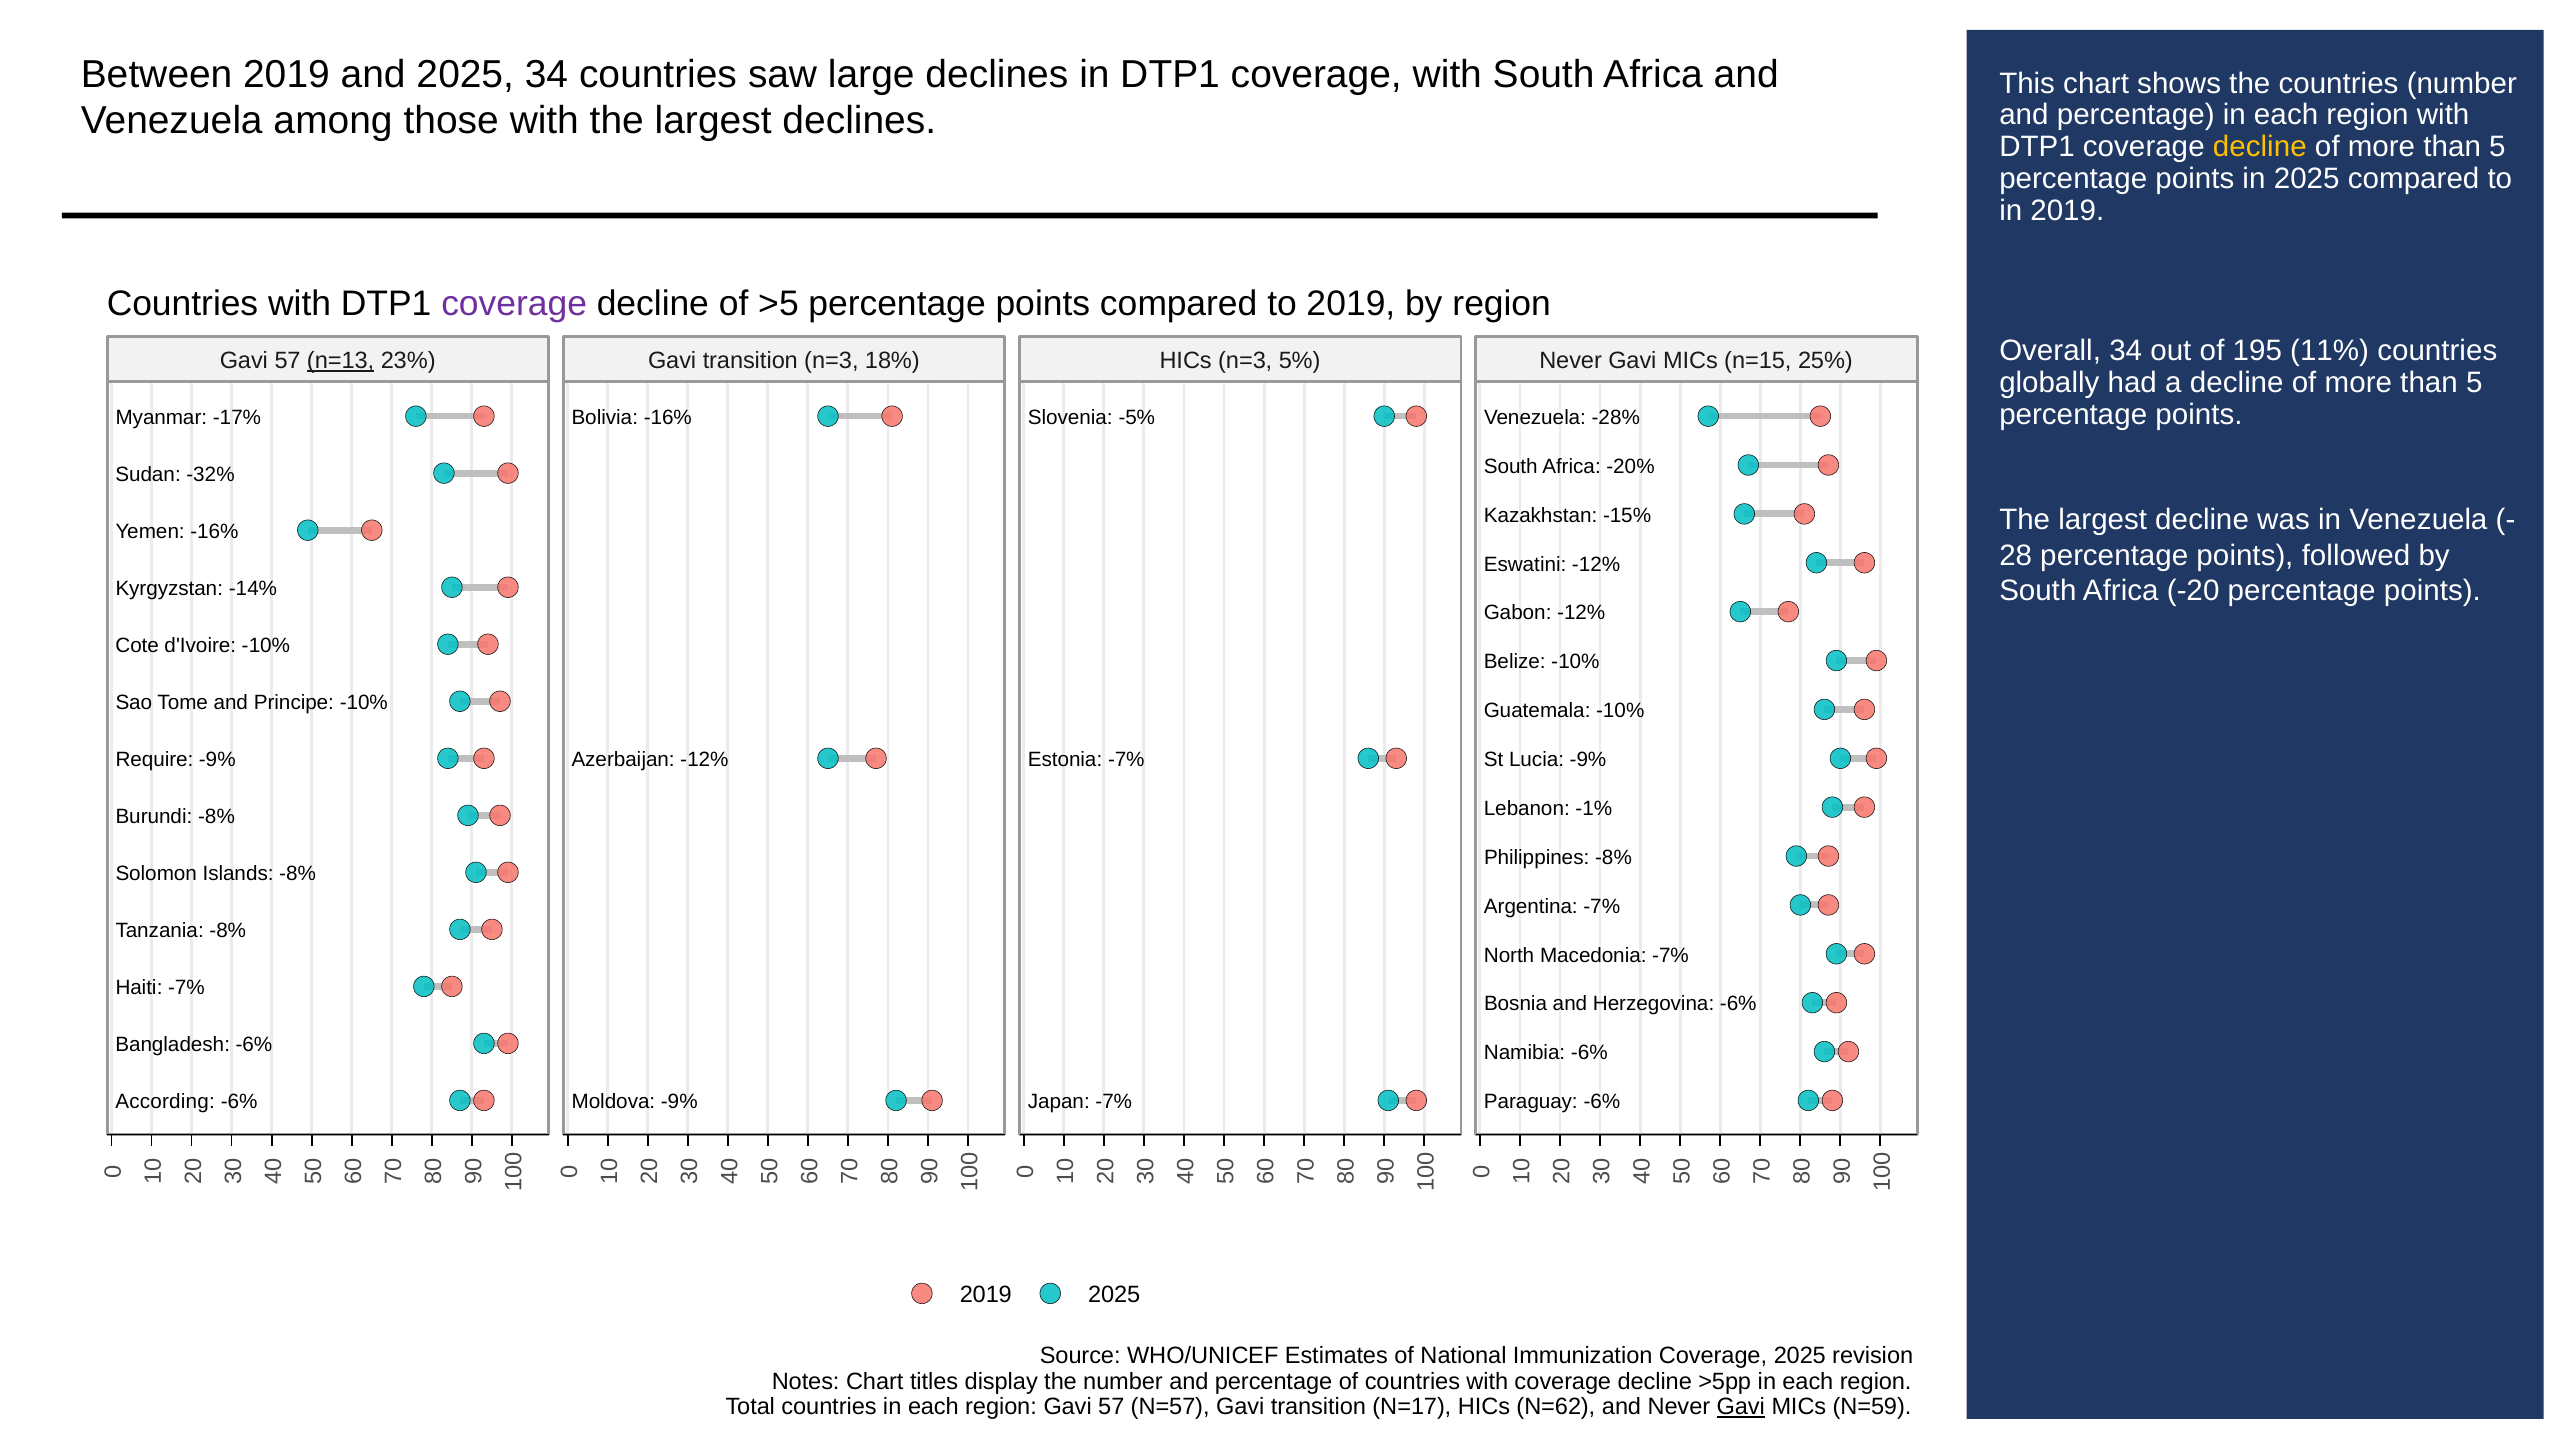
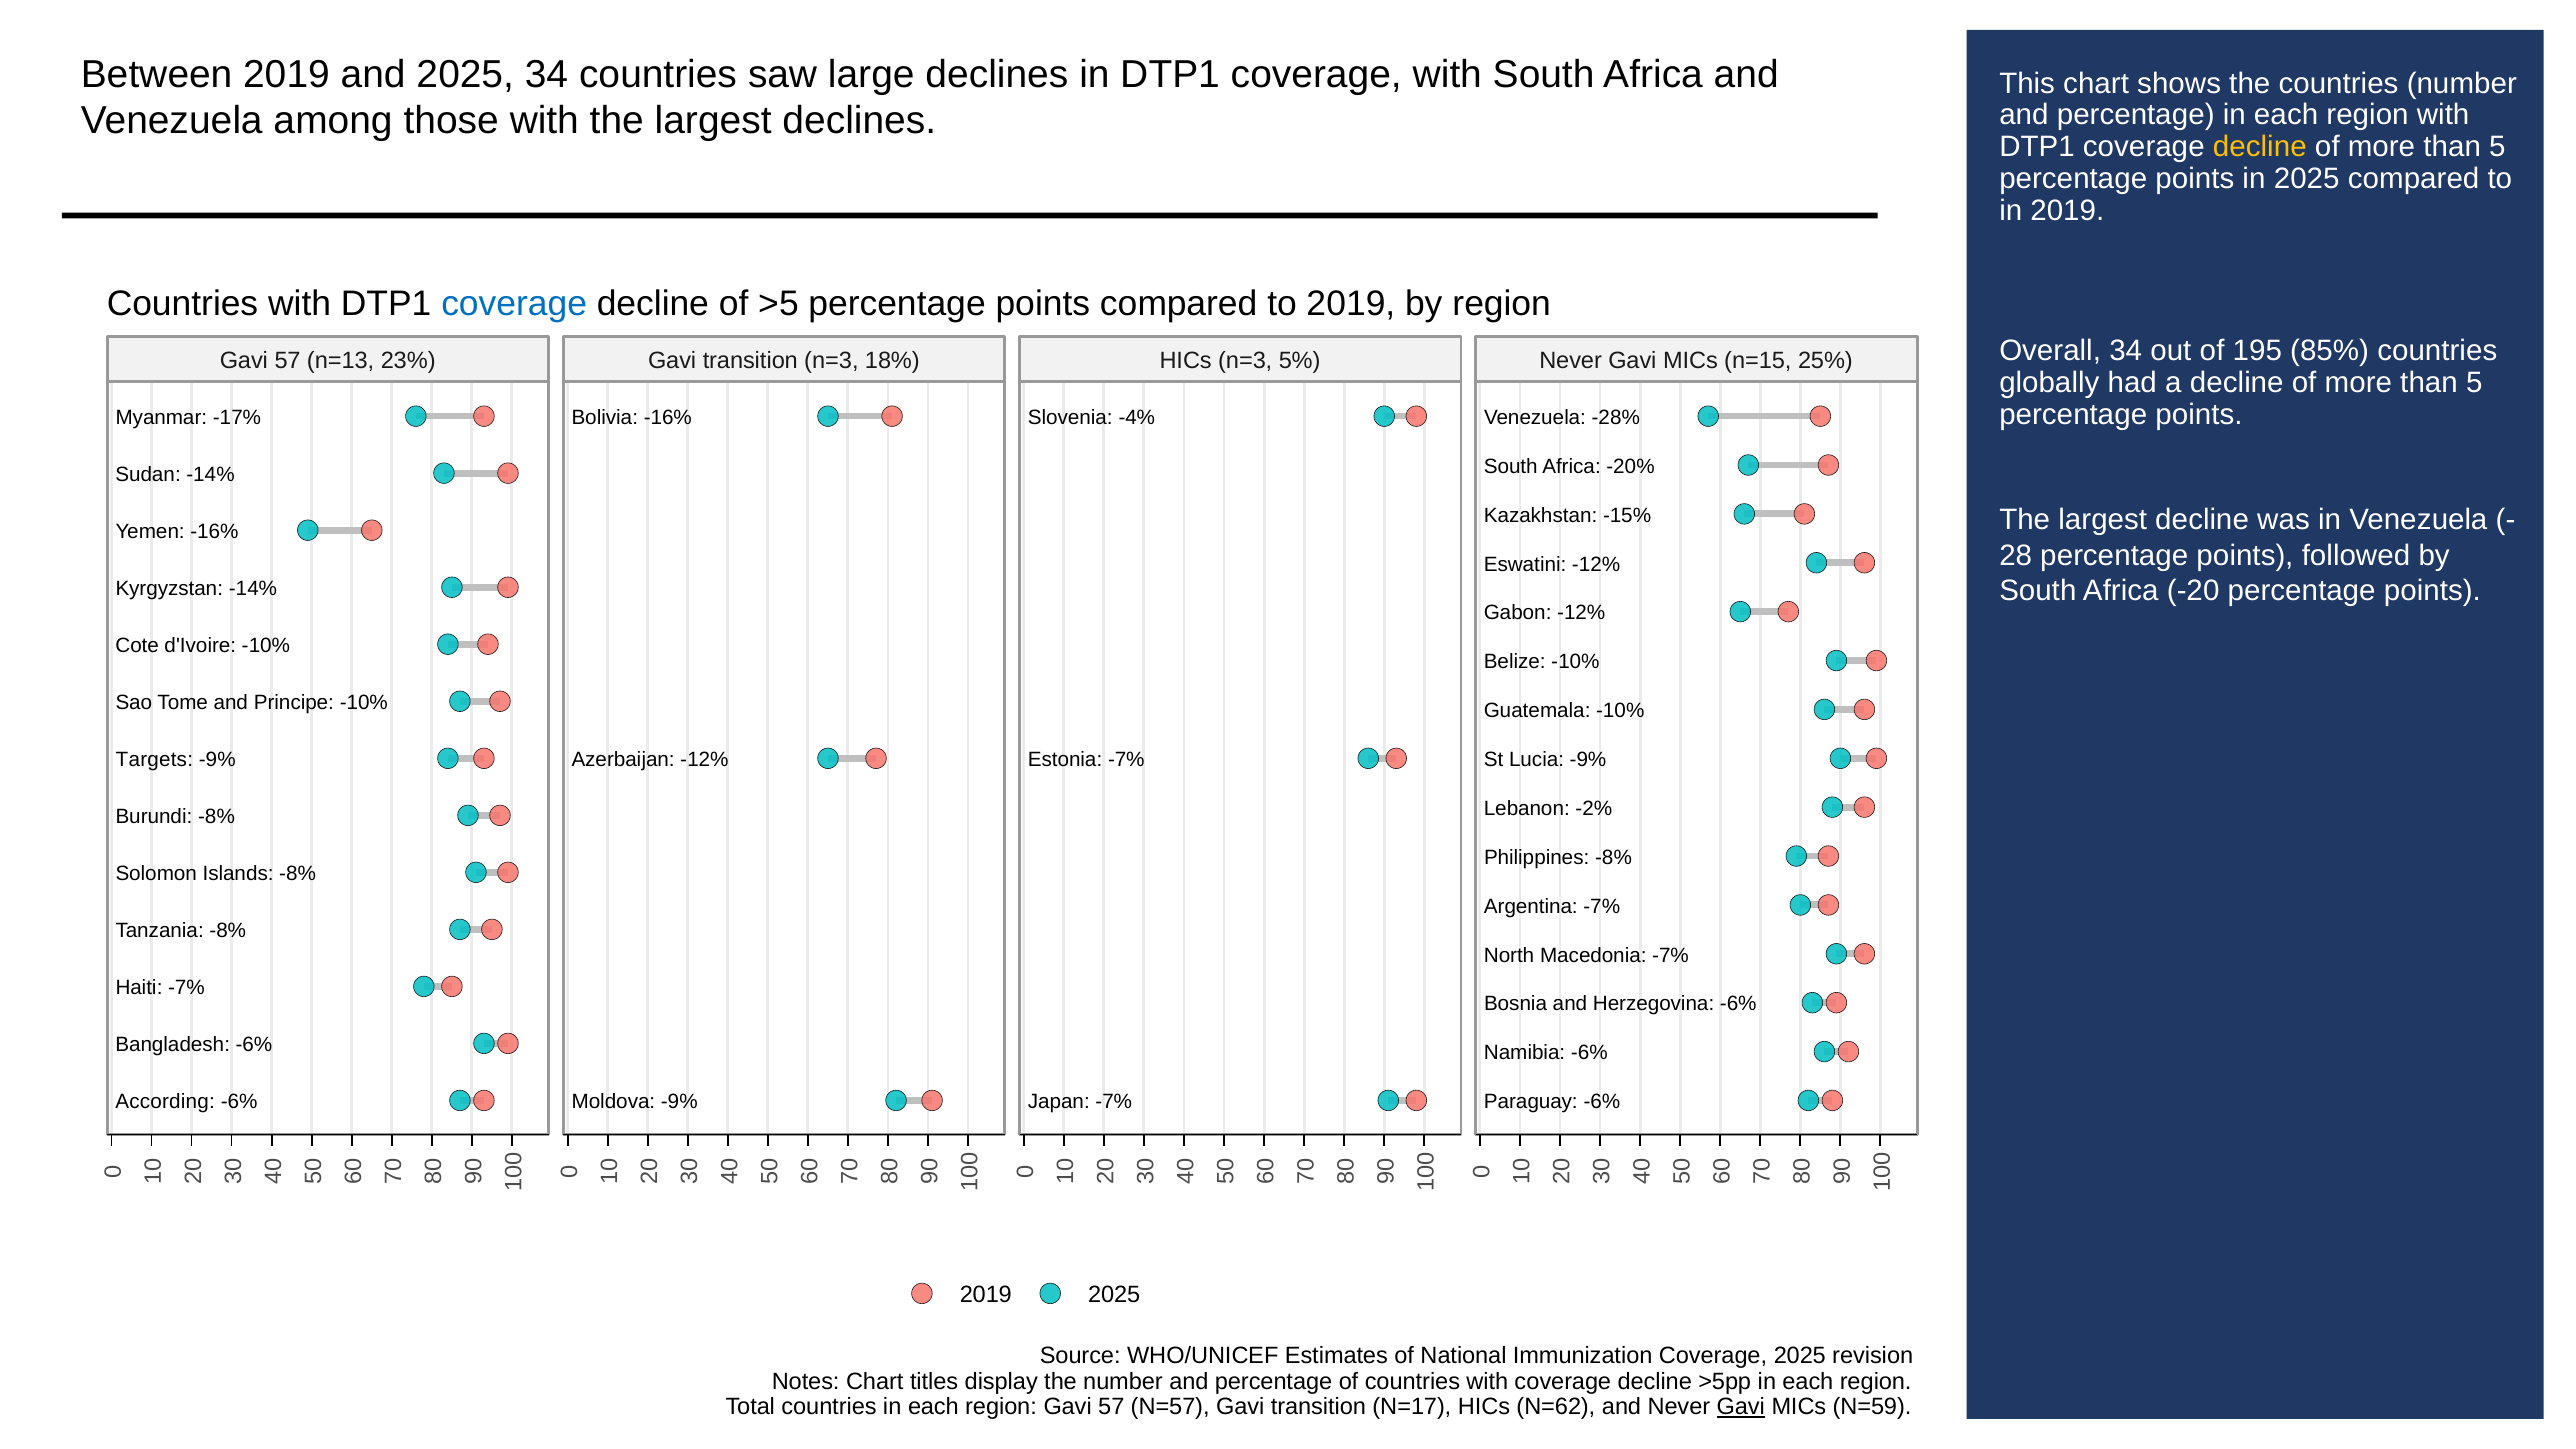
coverage at (514, 304) colour: purple -> blue
11%: 11% -> 85%
n=13 underline: present -> none
-5%: -5% -> -4%
Sudan -32%: -32% -> -14%
Require: Require -> Targets
-1%: -1% -> -2%
